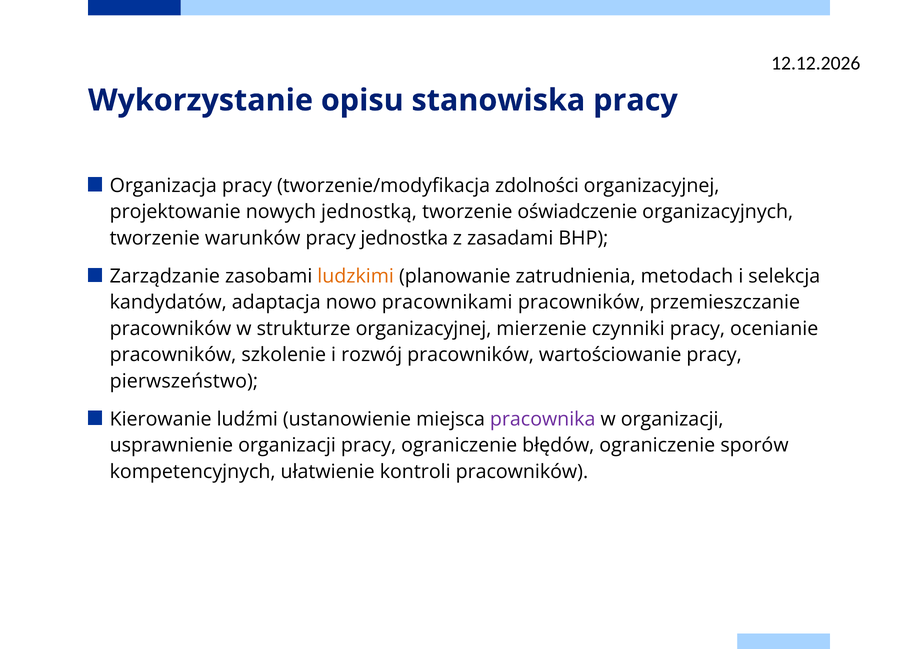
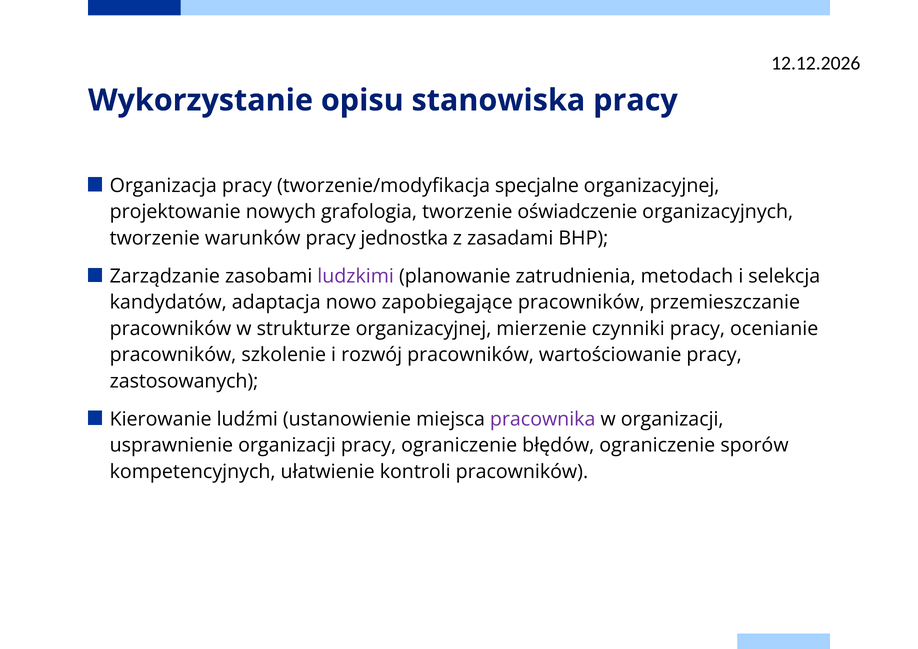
zdolności: zdolności -> specjalne
jednostką: jednostką -> grafologia
ludzkimi colour: orange -> purple
pracownikami: pracownikami -> zapobiegające
pierwszeństwo: pierwszeństwo -> zastosowanych
